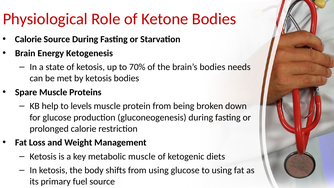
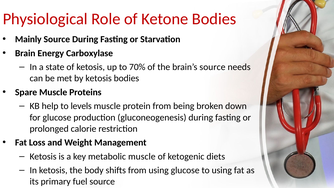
Calorie at (28, 39): Calorie -> Mainly
Ketogenesis: Ketogenesis -> Carboxylase
brain’s bodies: bodies -> source
